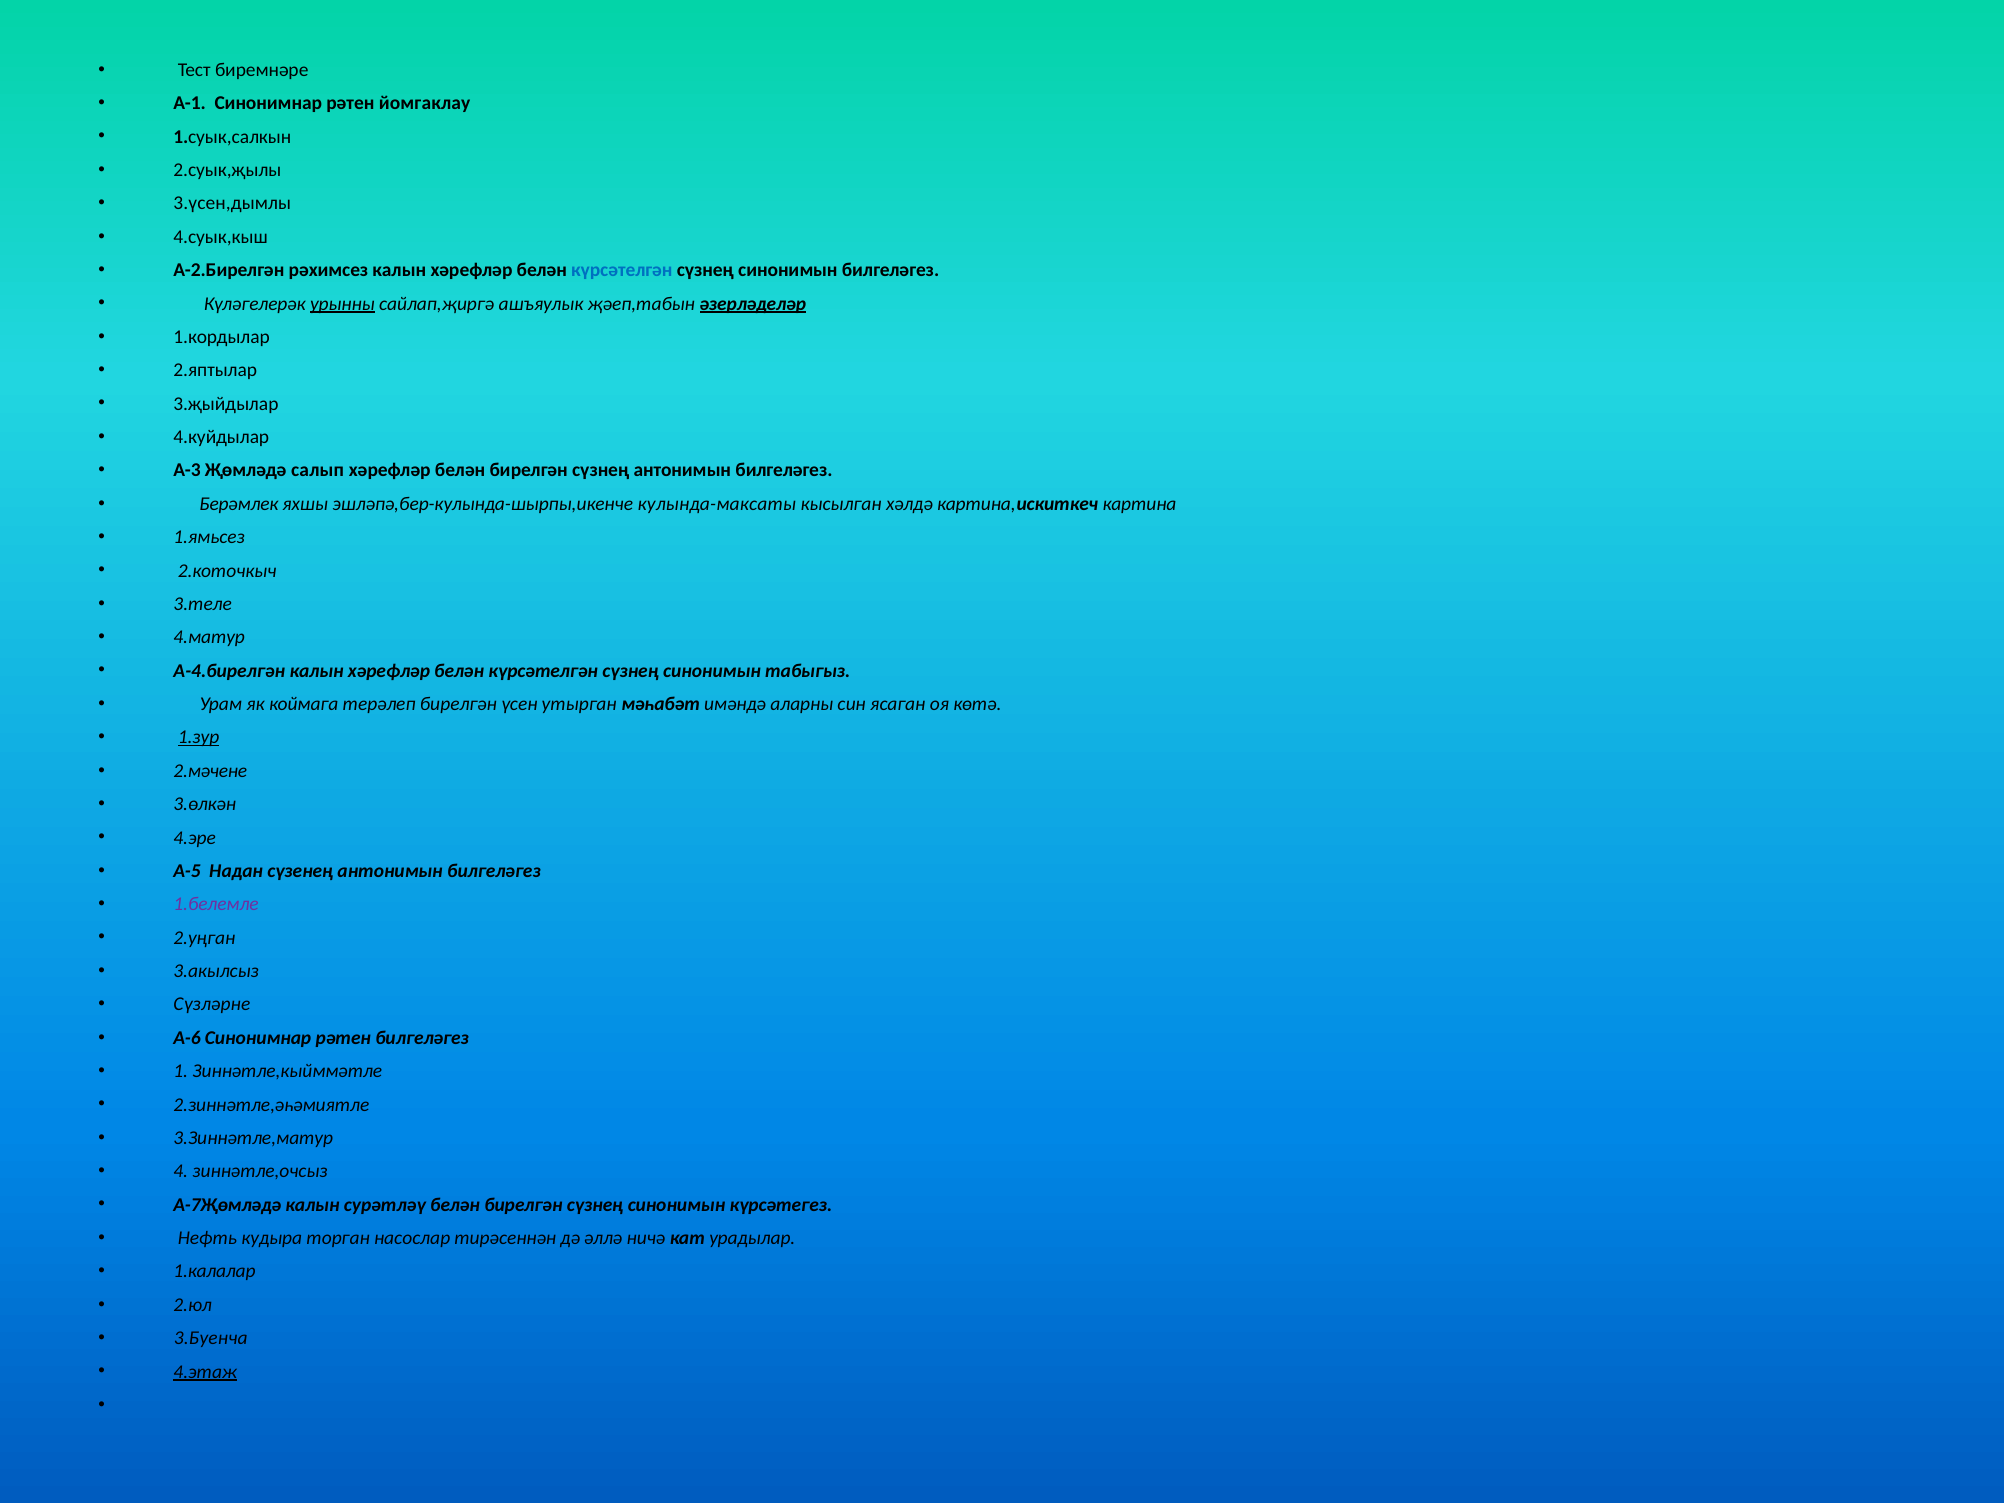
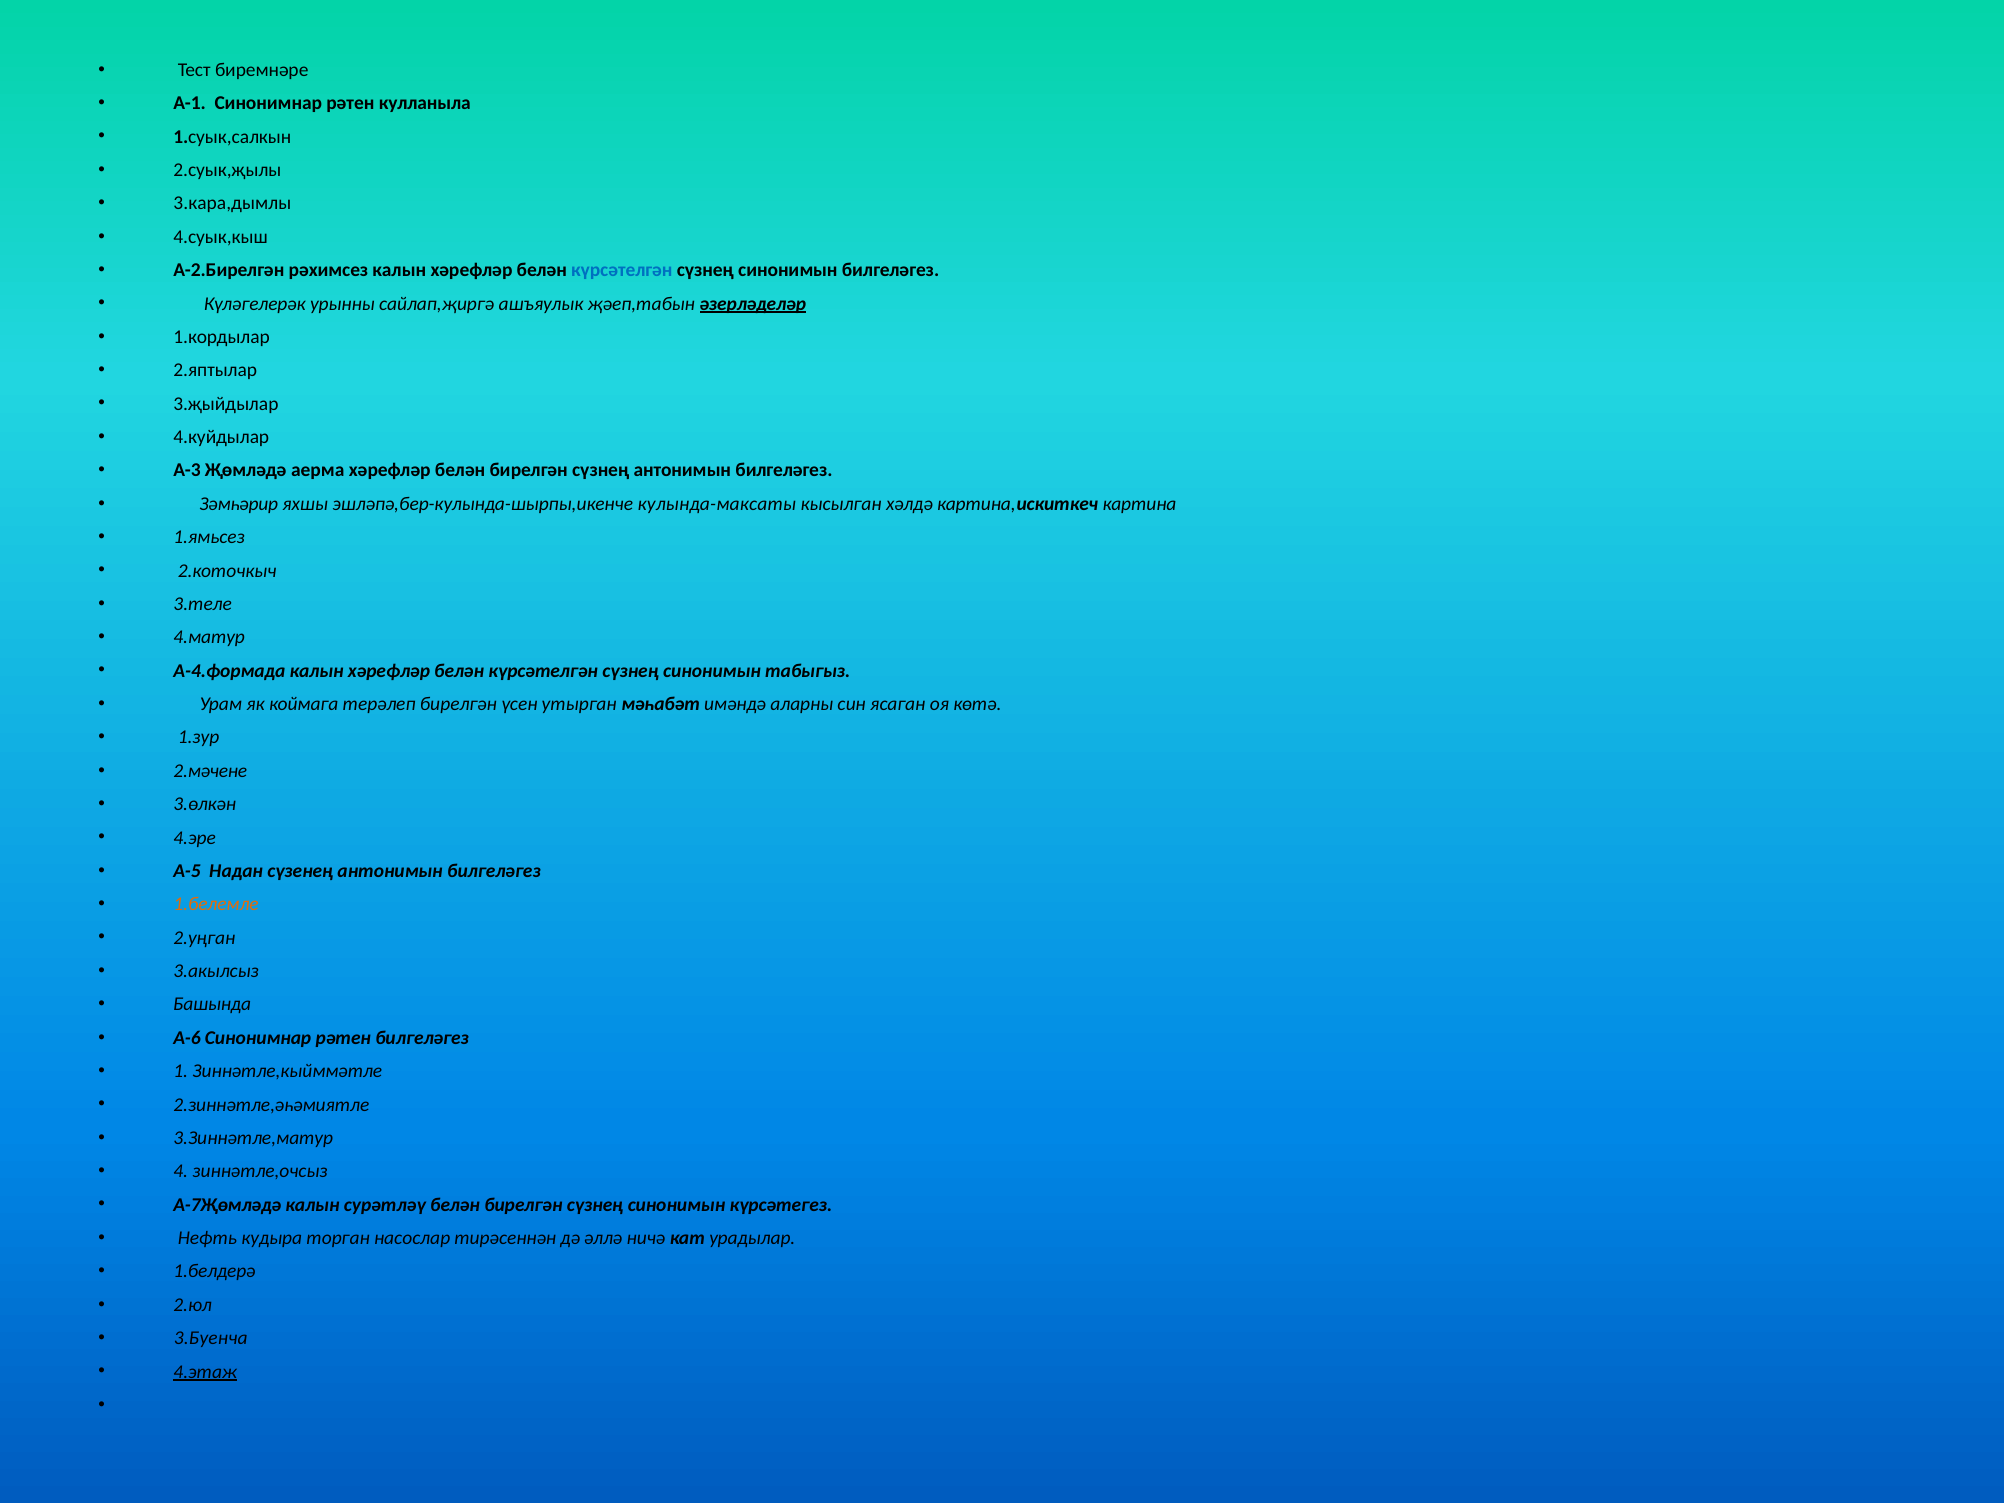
йомгаклау: йомгаклау -> кулланыла
3.үсен,дымлы: 3.үсен,дымлы -> 3.кара,дымлы
урынны underline: present -> none
салып: салып -> аерма
Берәмлек: Берәмлек -> Зәмһәрир
А-4.бирелгән: А-4.бирелгән -> А-4.формада
1.зур underline: present -> none
1.белемле colour: purple -> orange
Сүзләрне: Сүзләрне -> Башында
1.калалар: 1.калалар -> 1.белдерә
